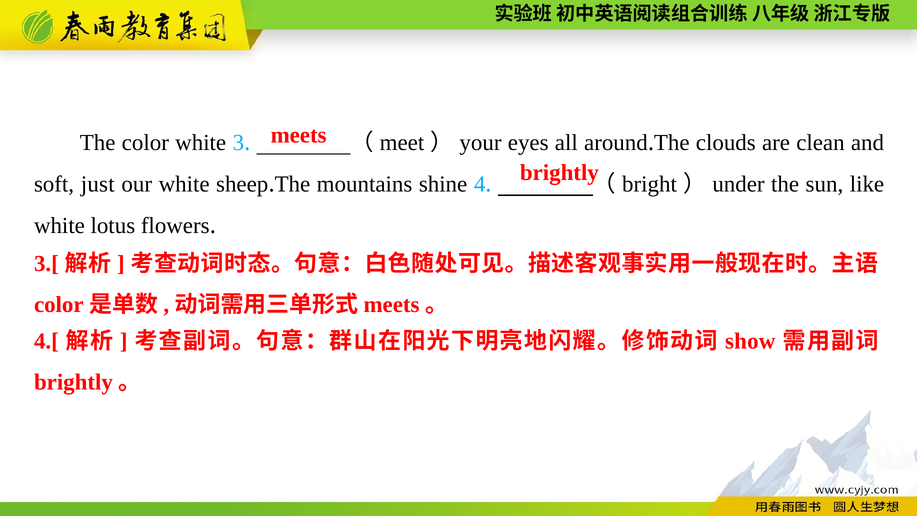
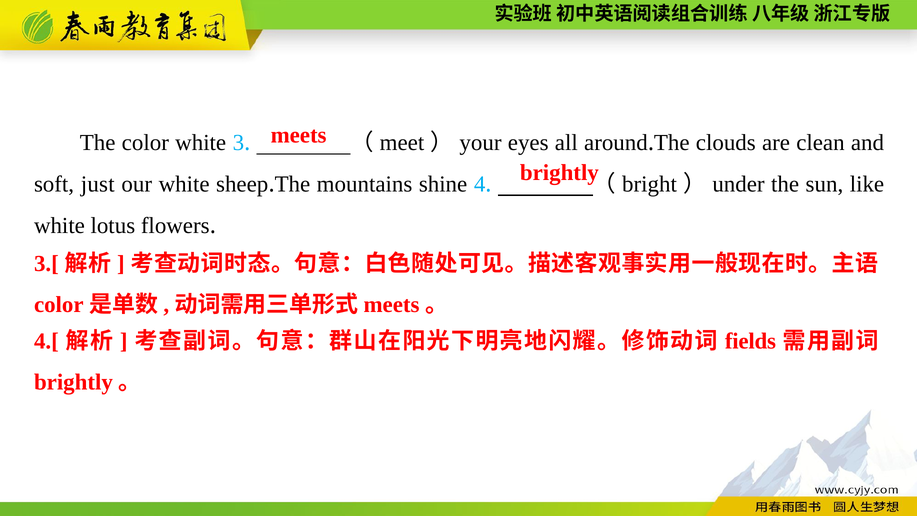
show: show -> fields
